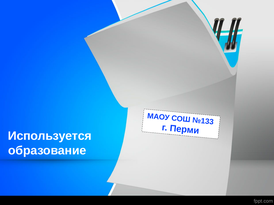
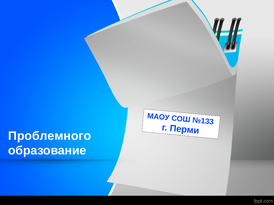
Используется: Используется -> Проблемного
